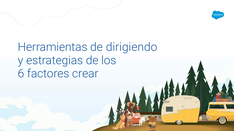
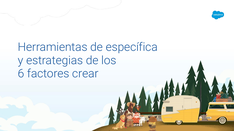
dirigiendo: dirigiendo -> específica
